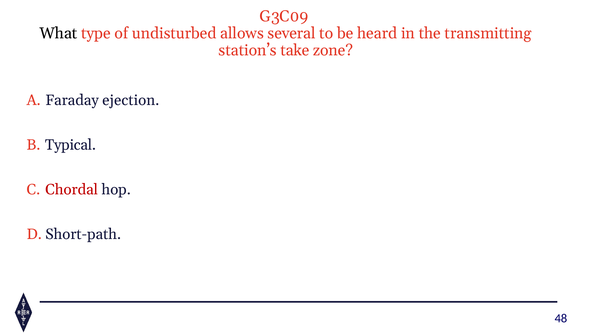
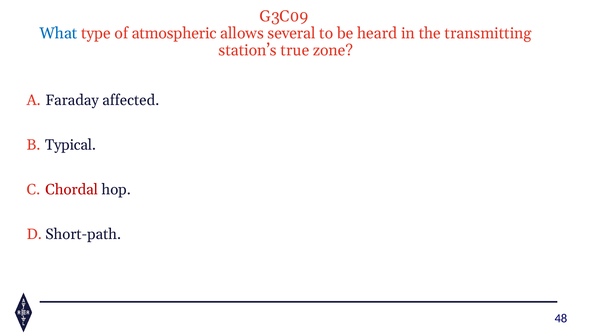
What colour: black -> blue
undisturbed: undisturbed -> atmospheric
take: take -> true
ejection: ejection -> affected
